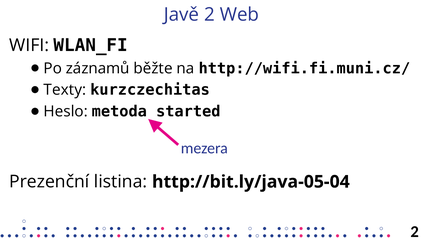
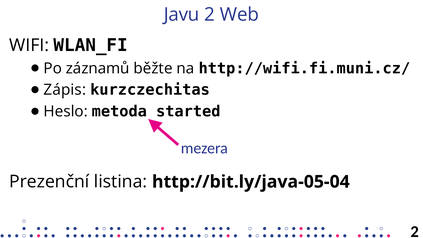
Javě: Javě -> Javu
Texty: Texty -> Zápis
